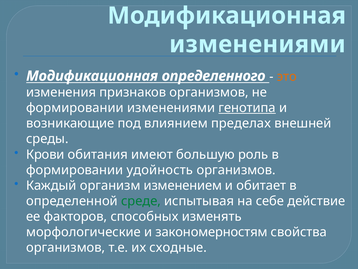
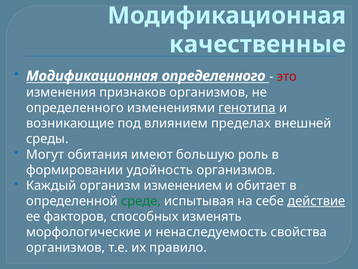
изменениями at (257, 44): изменениями -> качественные
это colour: orange -> red
формировании at (75, 108): формировании -> определенного
Крови: Крови -> Могут
действие underline: none -> present
закономерностям: закономерностям -> ненаследуемость
сходные: сходные -> правило
